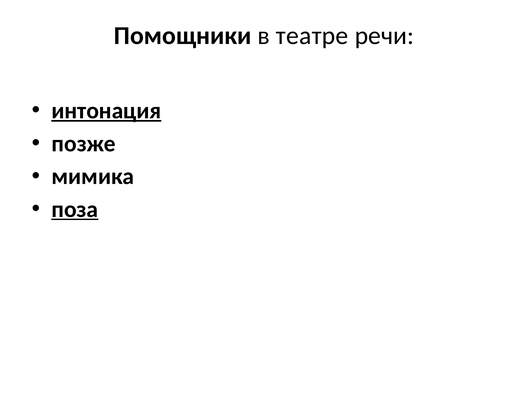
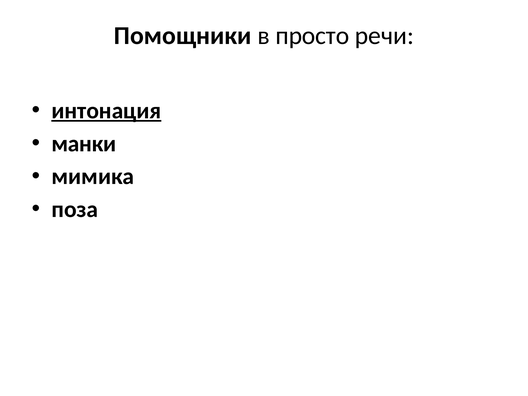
театре: театре -> просто
позже: позже -> манки
поза underline: present -> none
